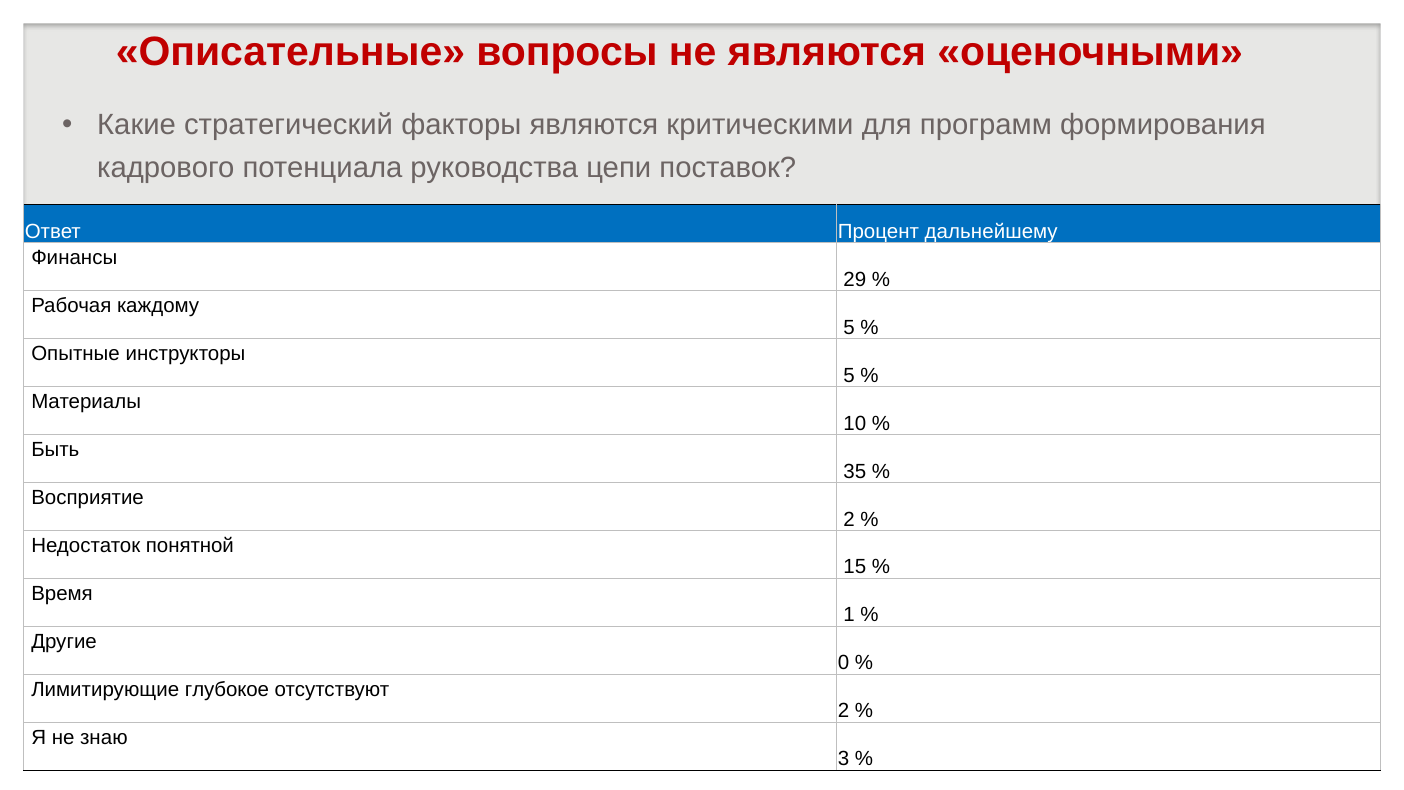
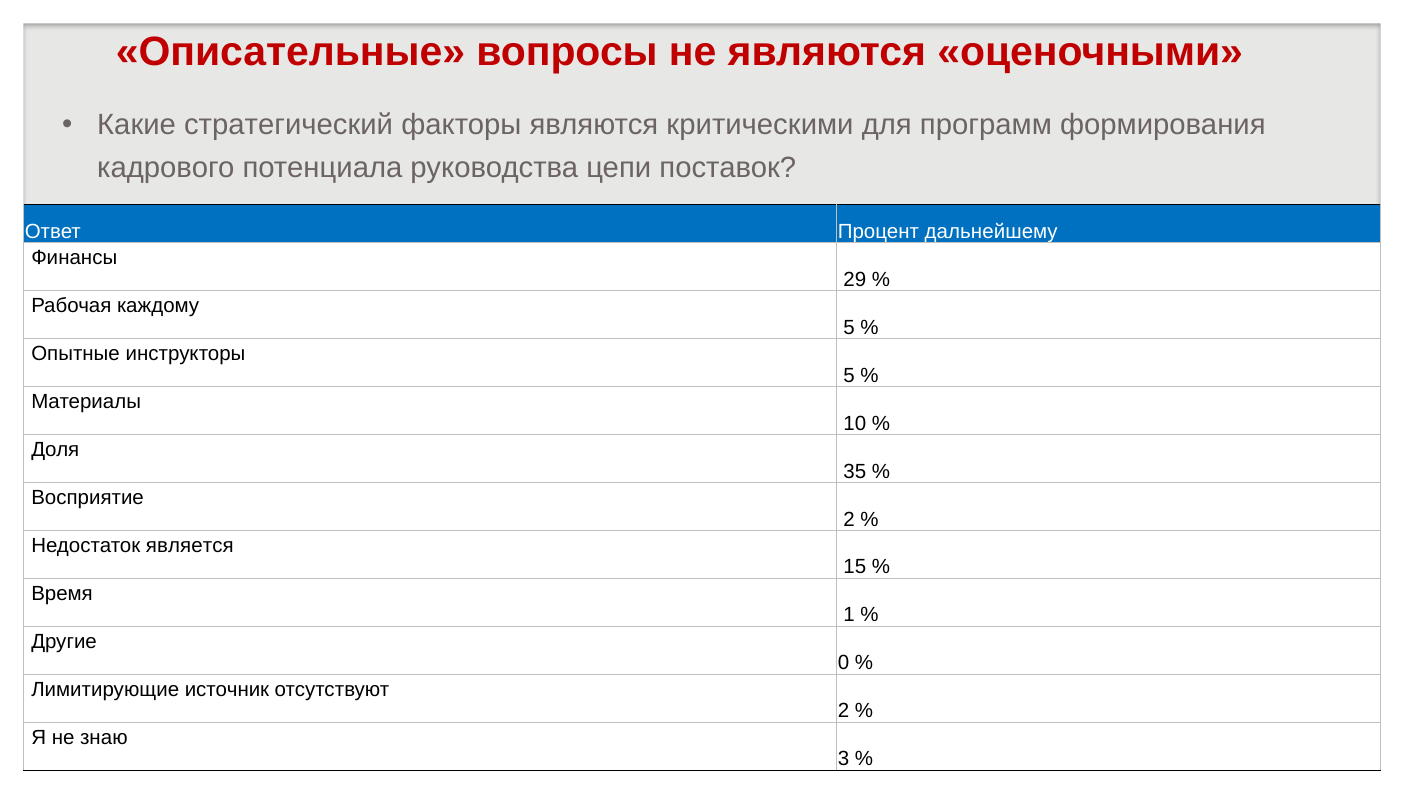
Быть: Быть -> Доля
понятной: понятной -> является
глубокое: глубокое -> источник
